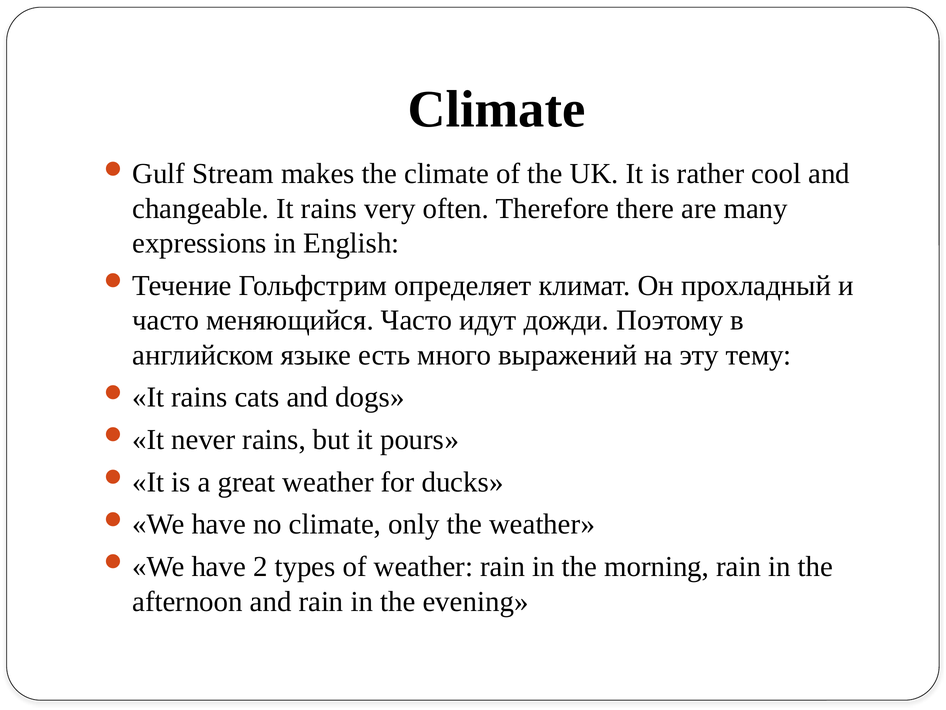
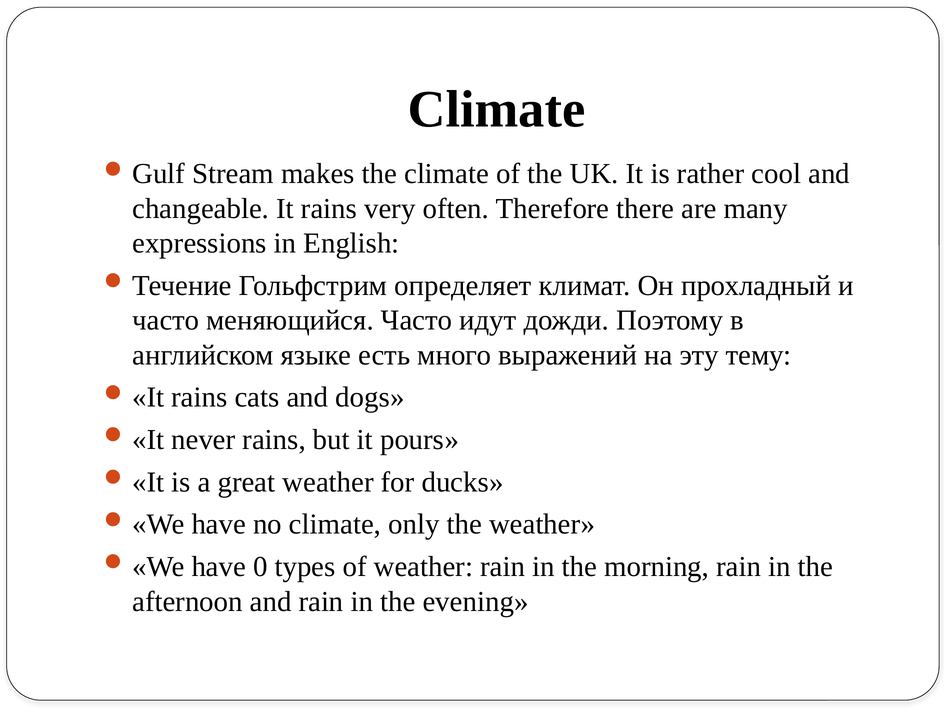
2: 2 -> 0
